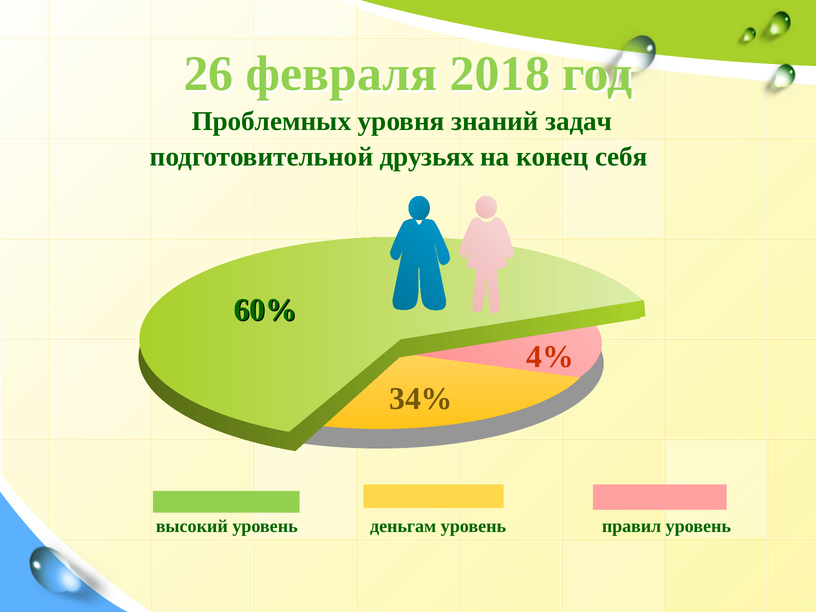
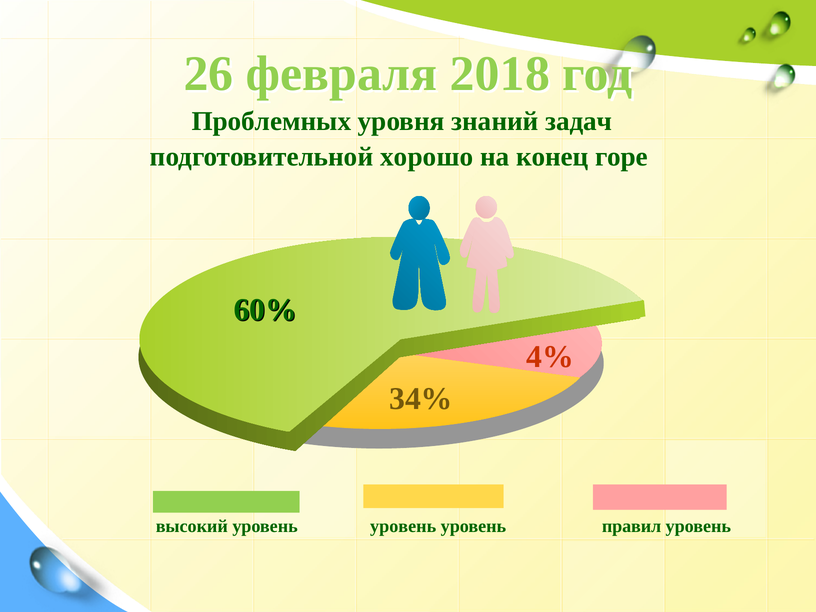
друзьях: друзьях -> хорошо
себя: себя -> горе
деньгам at (403, 526): деньгам -> уровень
